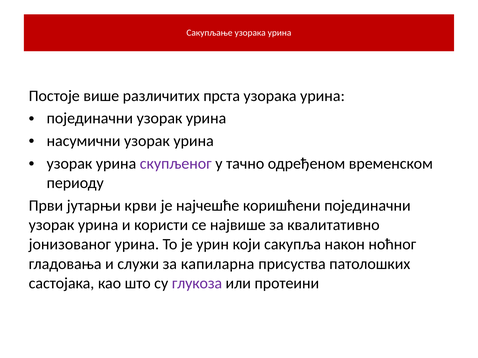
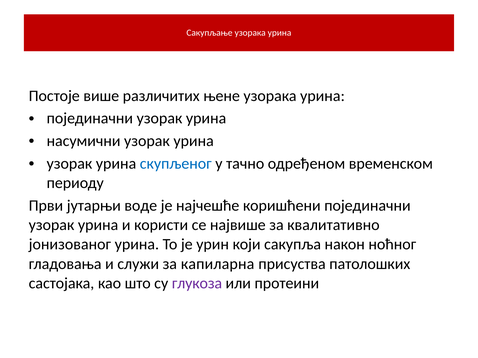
прста: прста -> њене
скупљеног colour: purple -> blue
крви: крви -> воде
